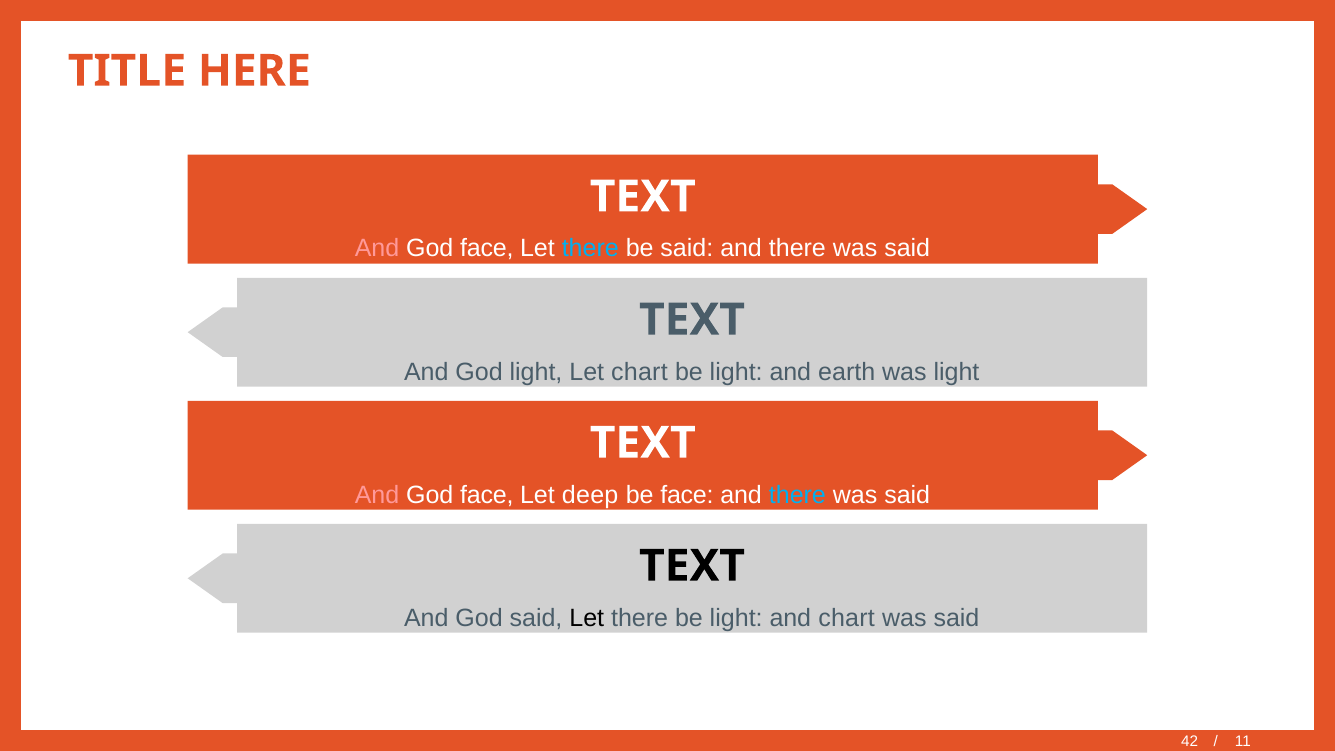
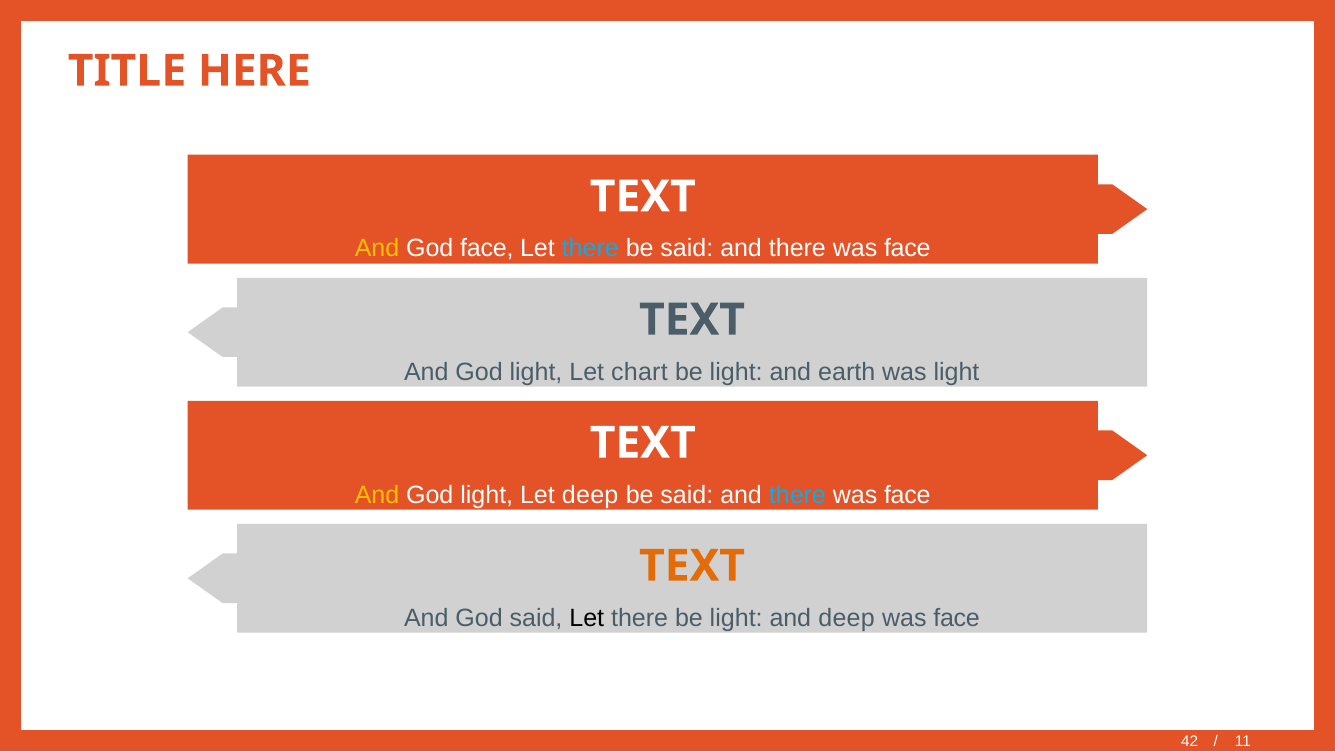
And at (377, 249) colour: pink -> yellow
said at (907, 249): said -> face
And at (377, 495) colour: pink -> yellow
face at (487, 495): face -> light
face at (687, 495): face -> said
said at (907, 495): said -> face
TEXT at (692, 566) colour: black -> orange
and chart: chart -> deep
said at (956, 618): said -> face
